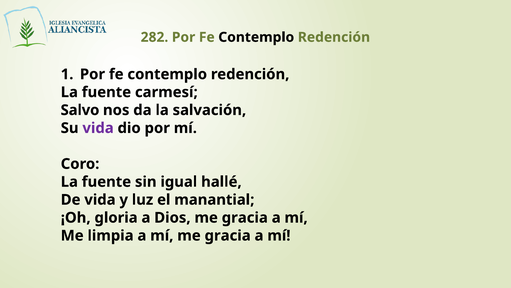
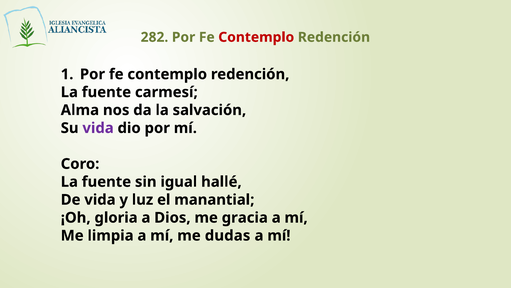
Contemplo at (256, 37) colour: black -> red
Salvo: Salvo -> Alma
mí me gracia: gracia -> dudas
